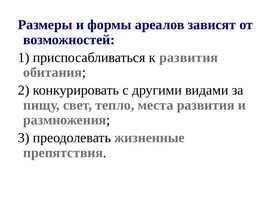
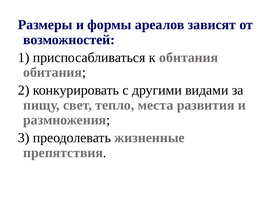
к развития: развития -> обитания
